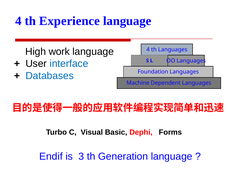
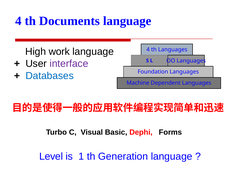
Experience: Experience -> Documents
interface colour: blue -> purple
Endif: Endif -> Level
3: 3 -> 1
